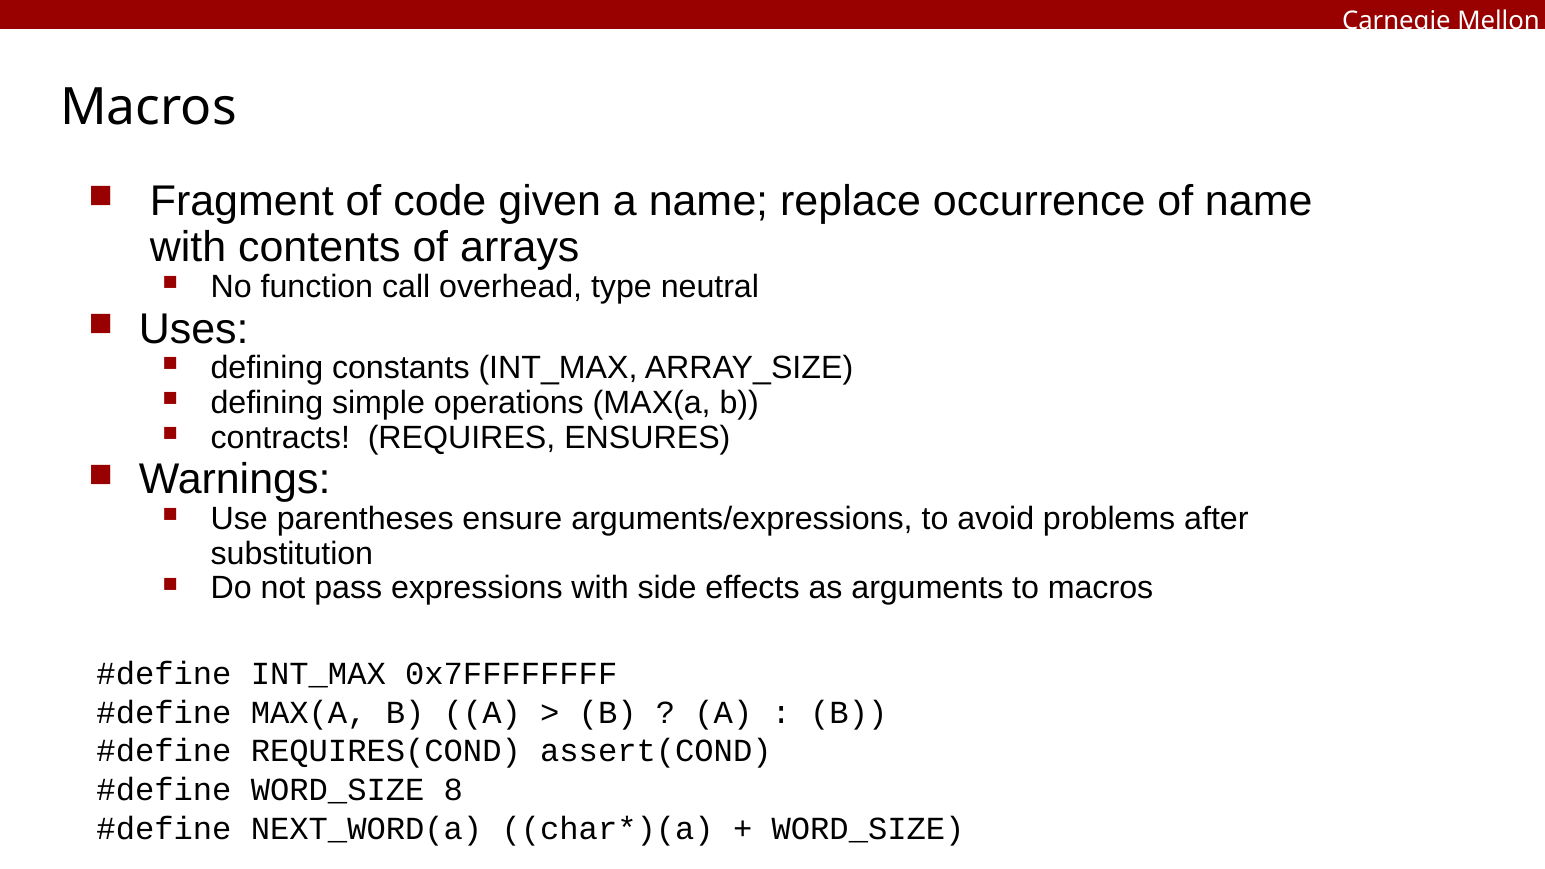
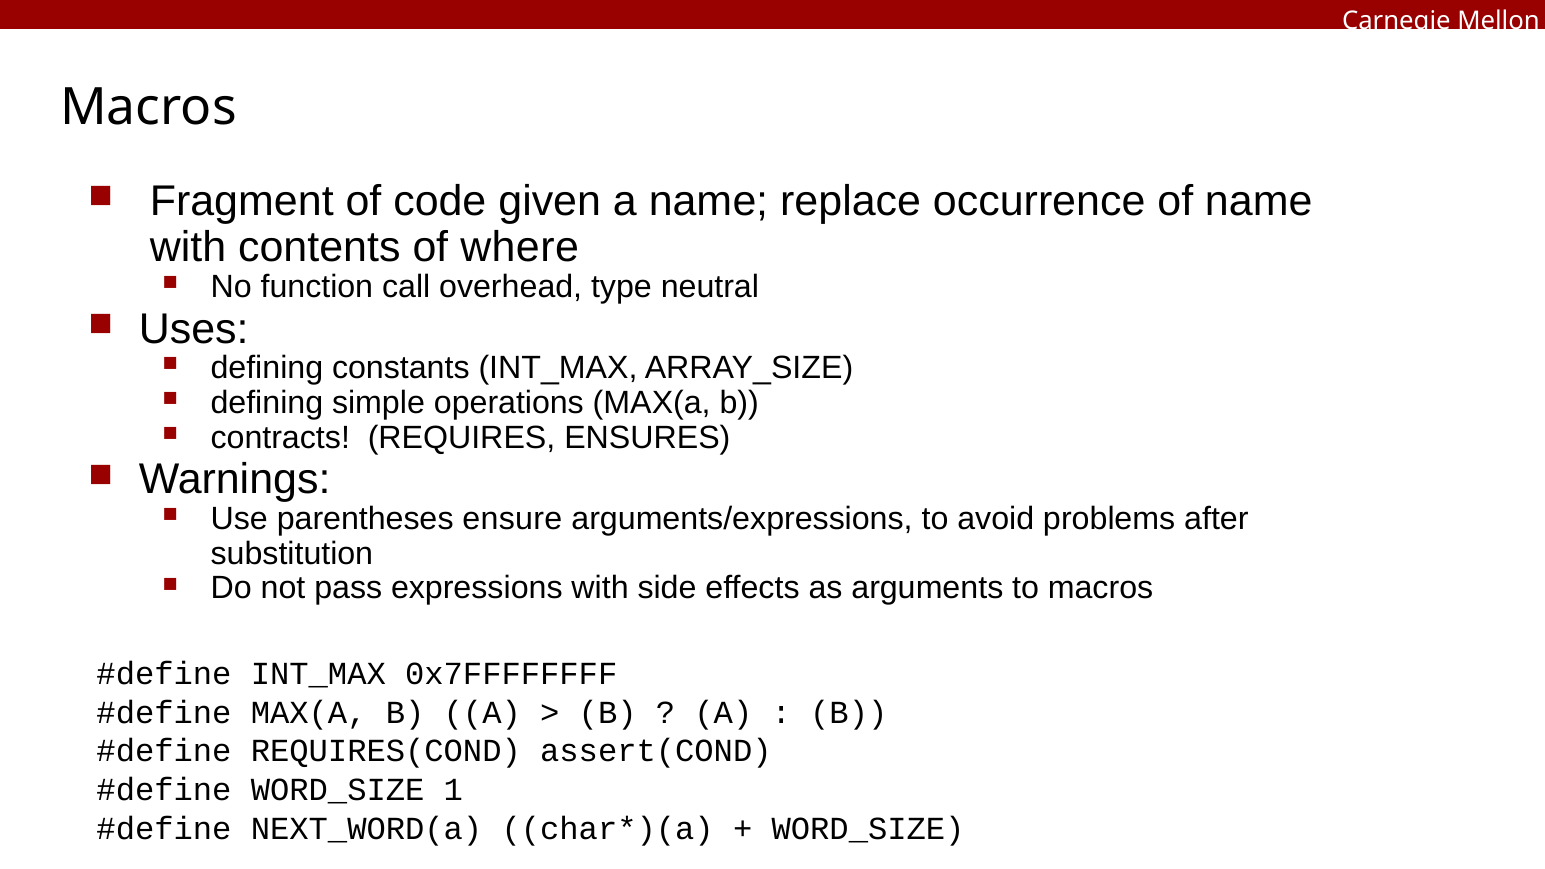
arrays: arrays -> where
8: 8 -> 1
